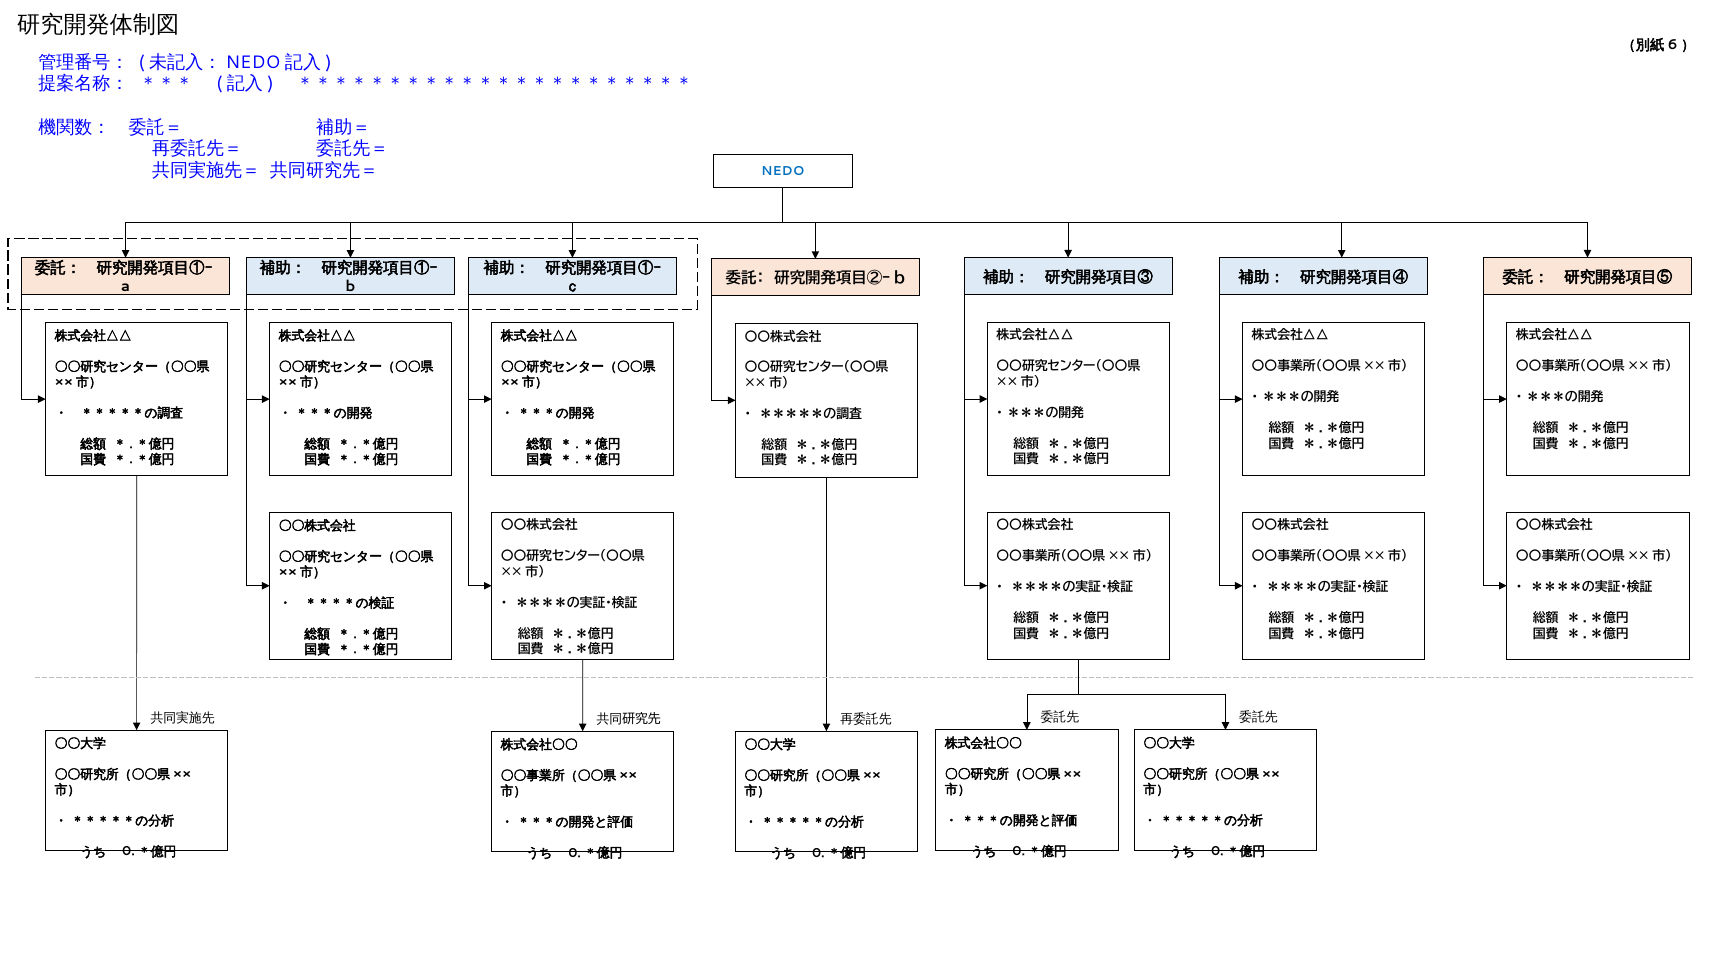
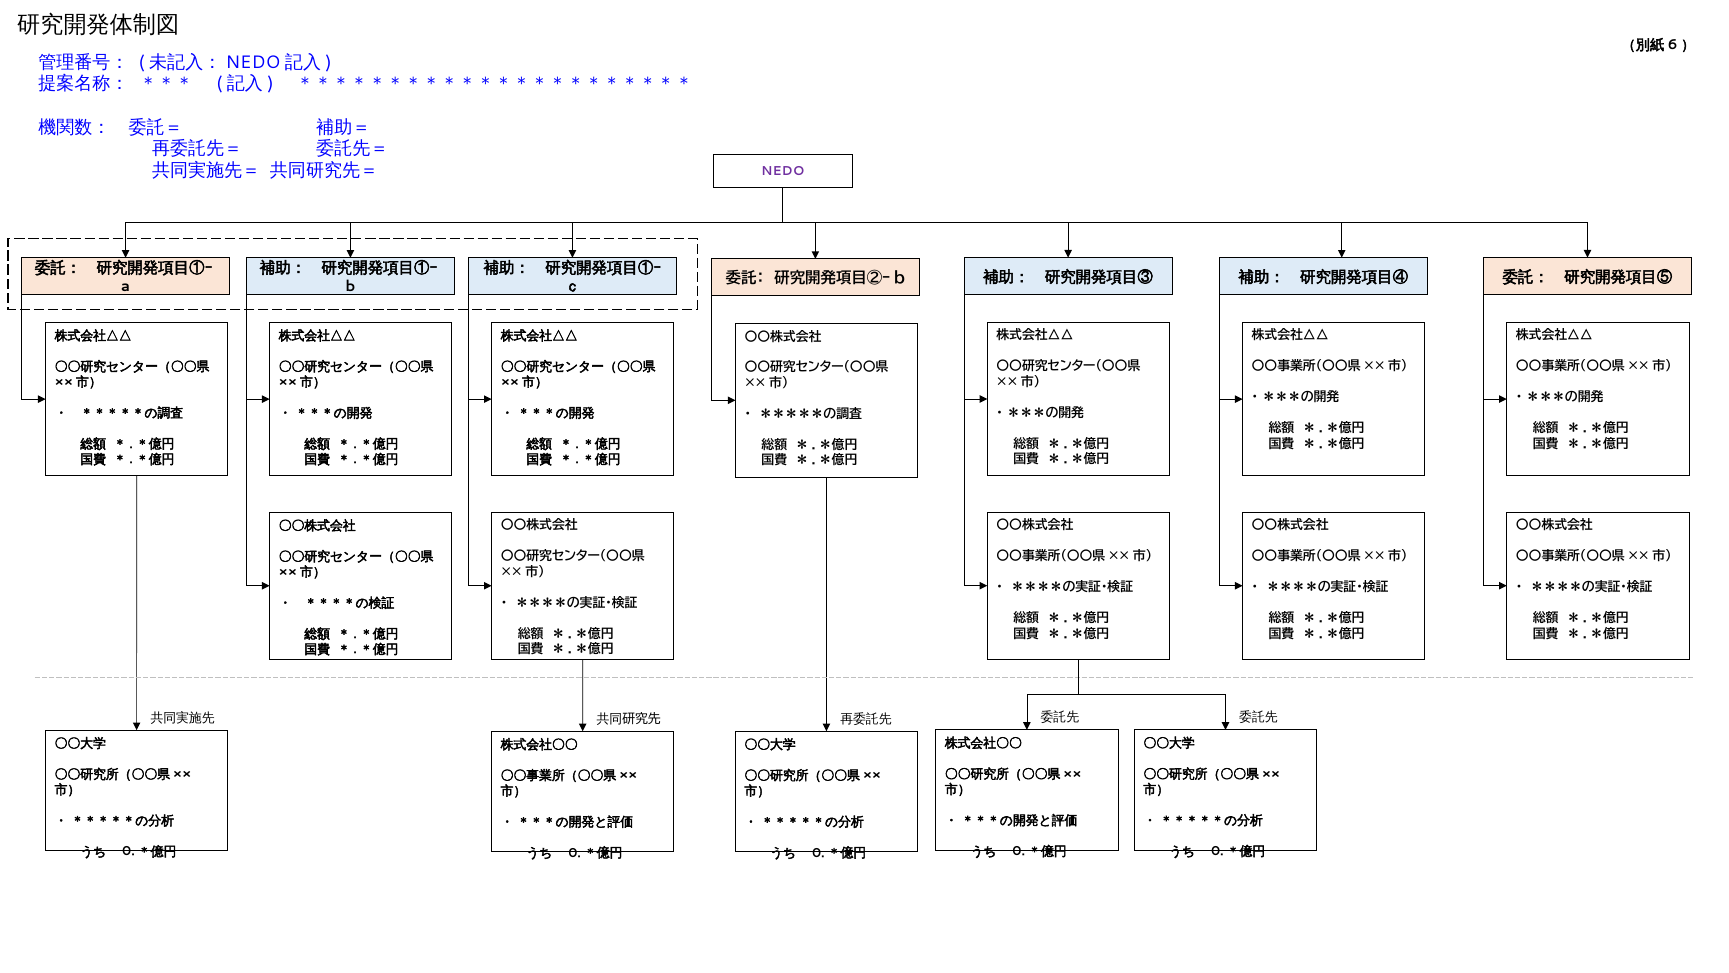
NEDO colour: blue -> purple
